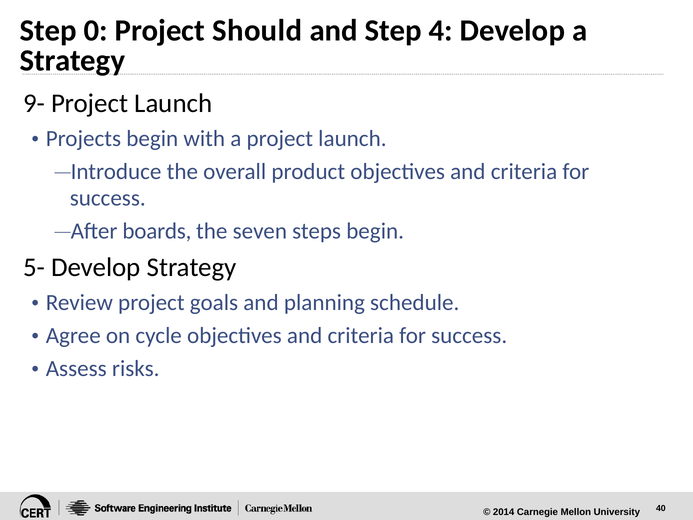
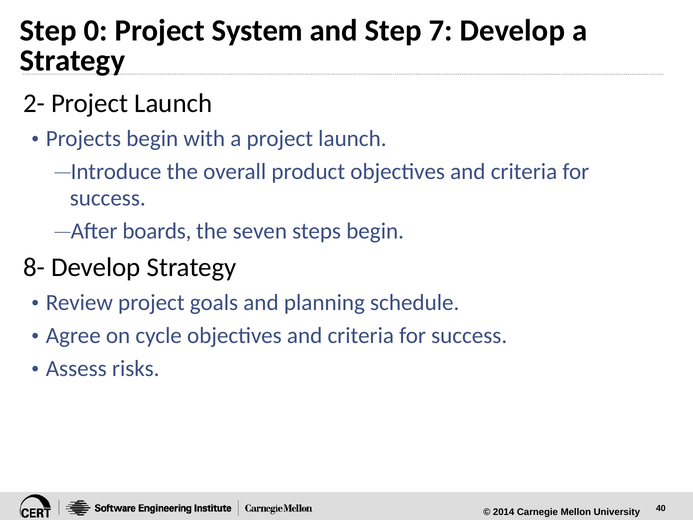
Should: Should -> System
4: 4 -> 7
9-: 9- -> 2-
5-: 5- -> 8-
